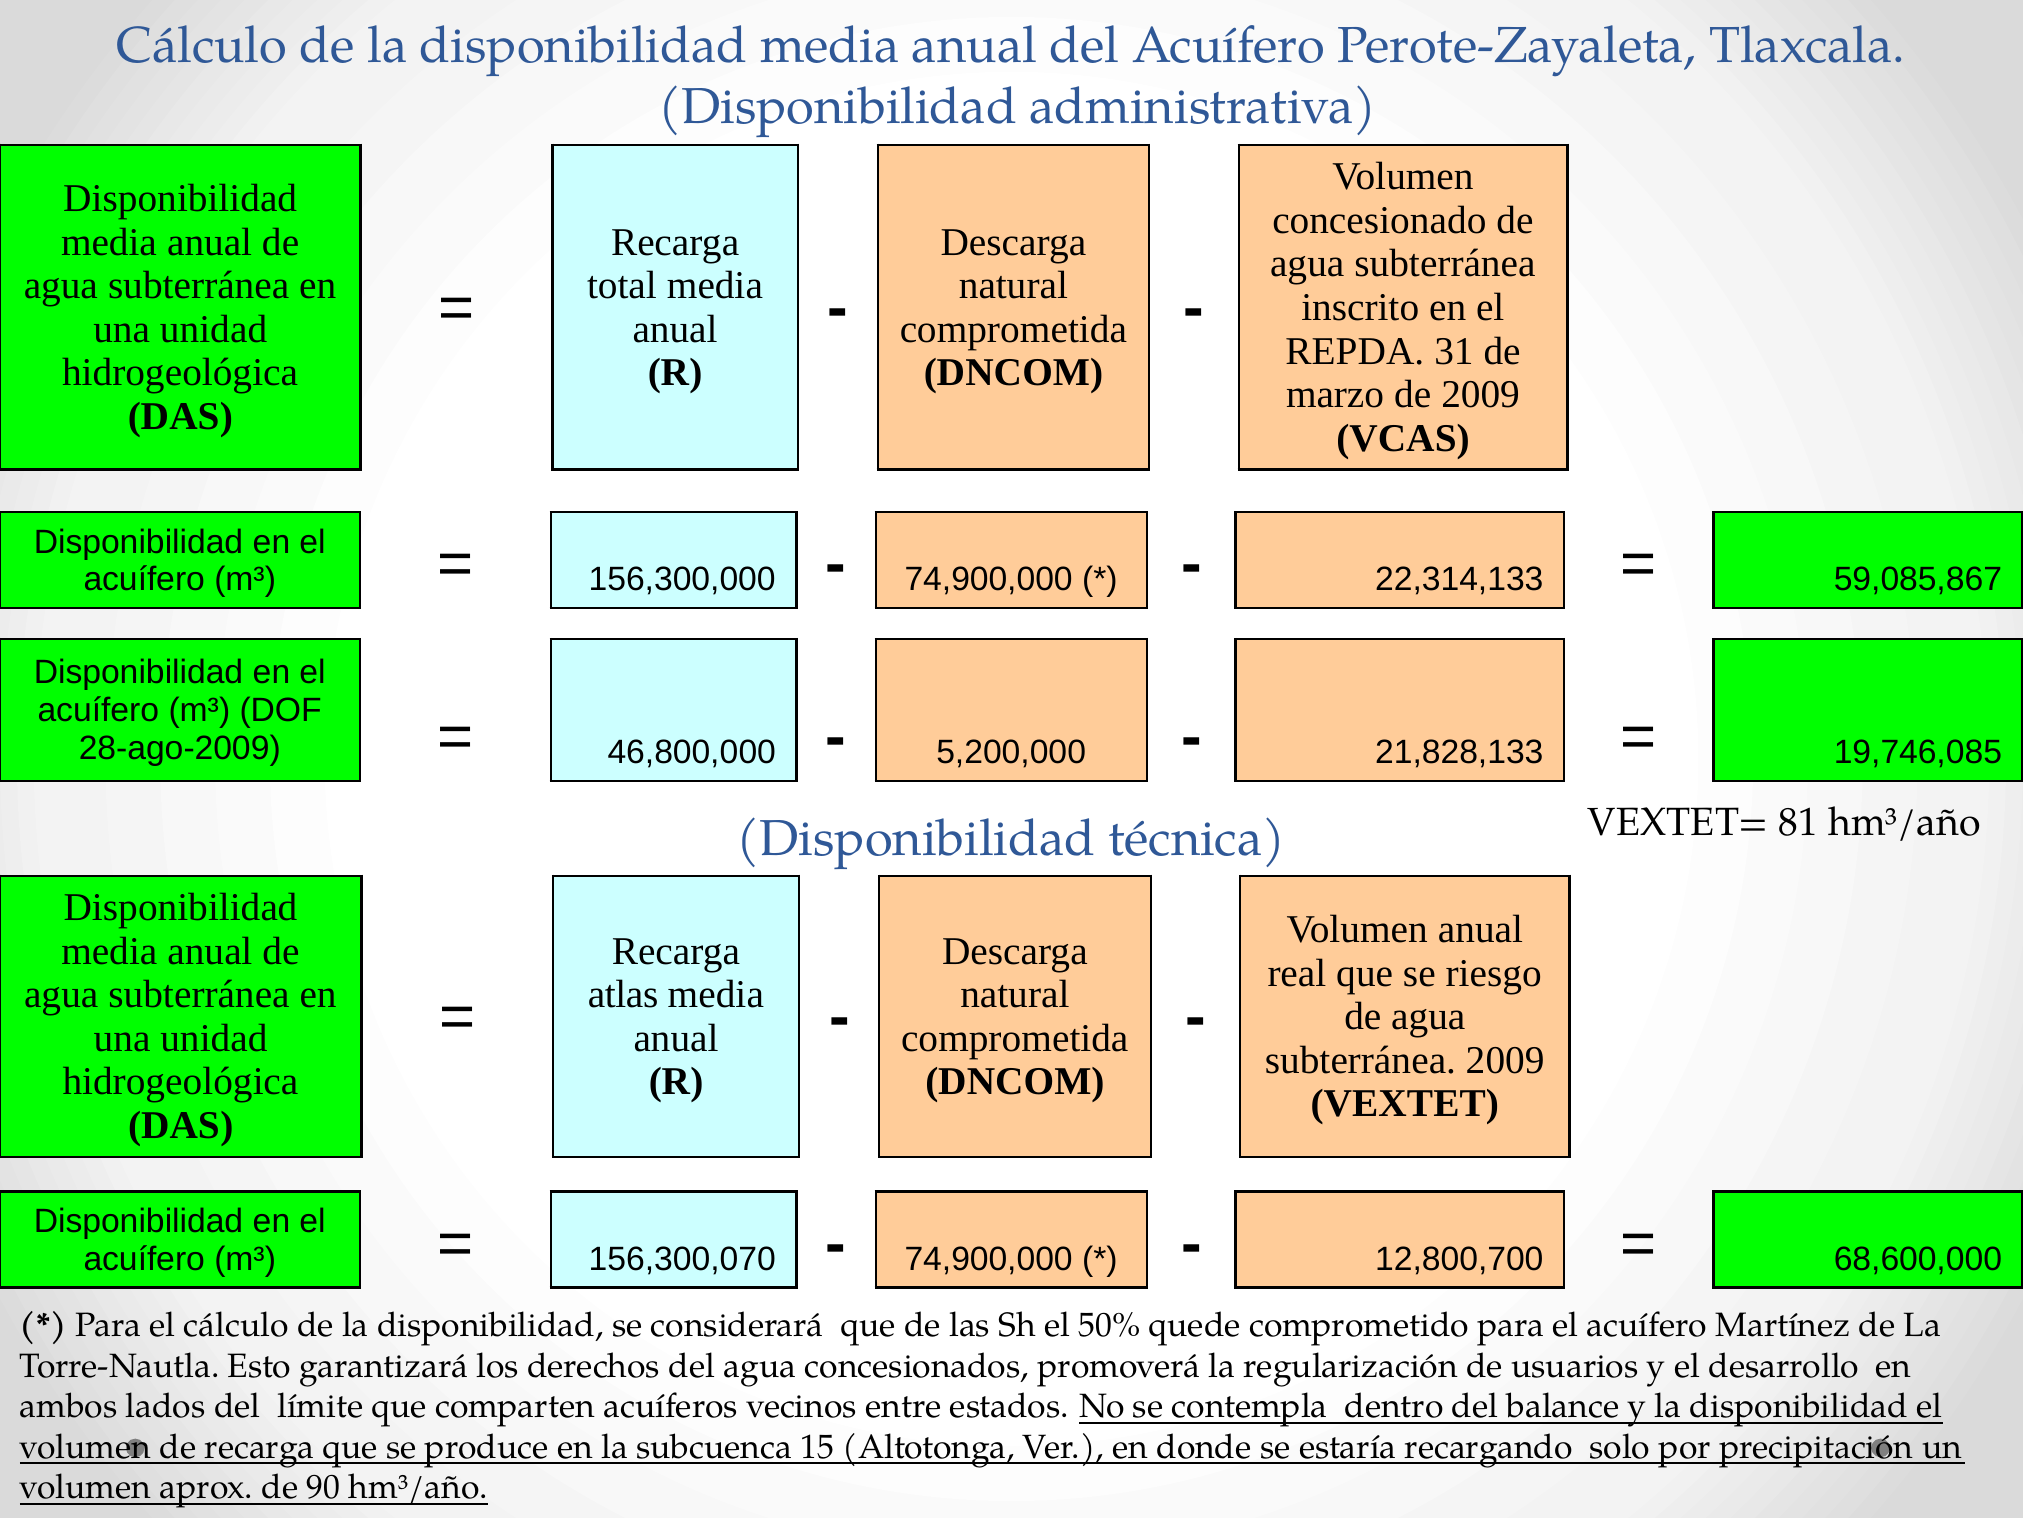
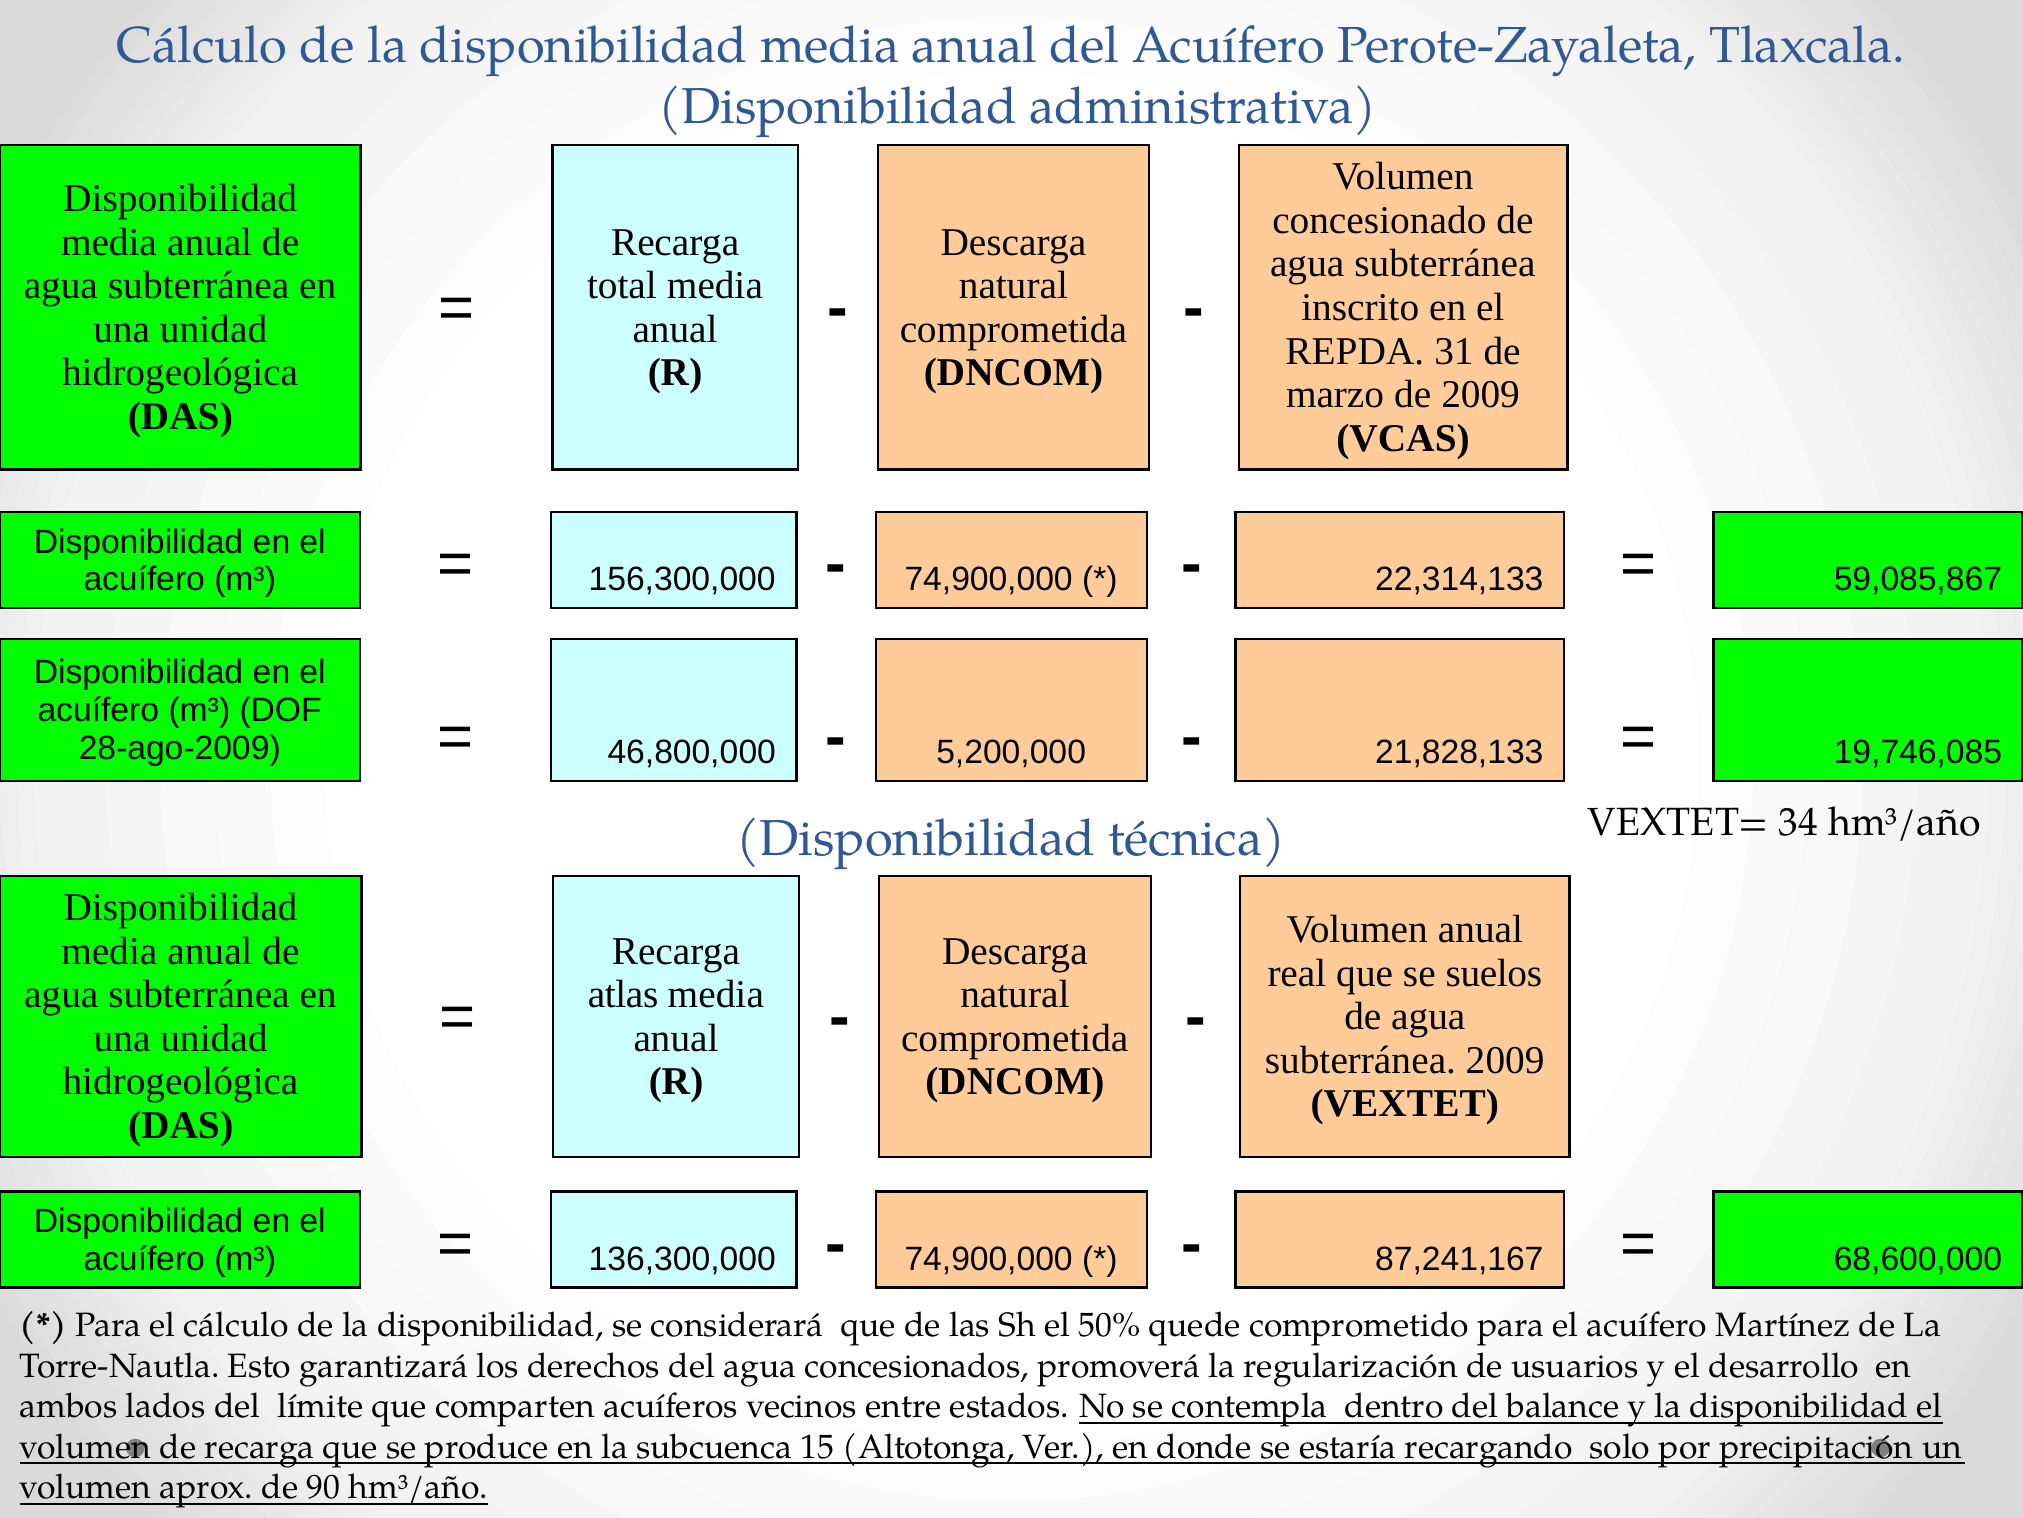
81: 81 -> 34
riesgo: riesgo -> suelos
156,300,070: 156,300,070 -> 136,300,000
12,800,700: 12,800,700 -> 87,241,167
